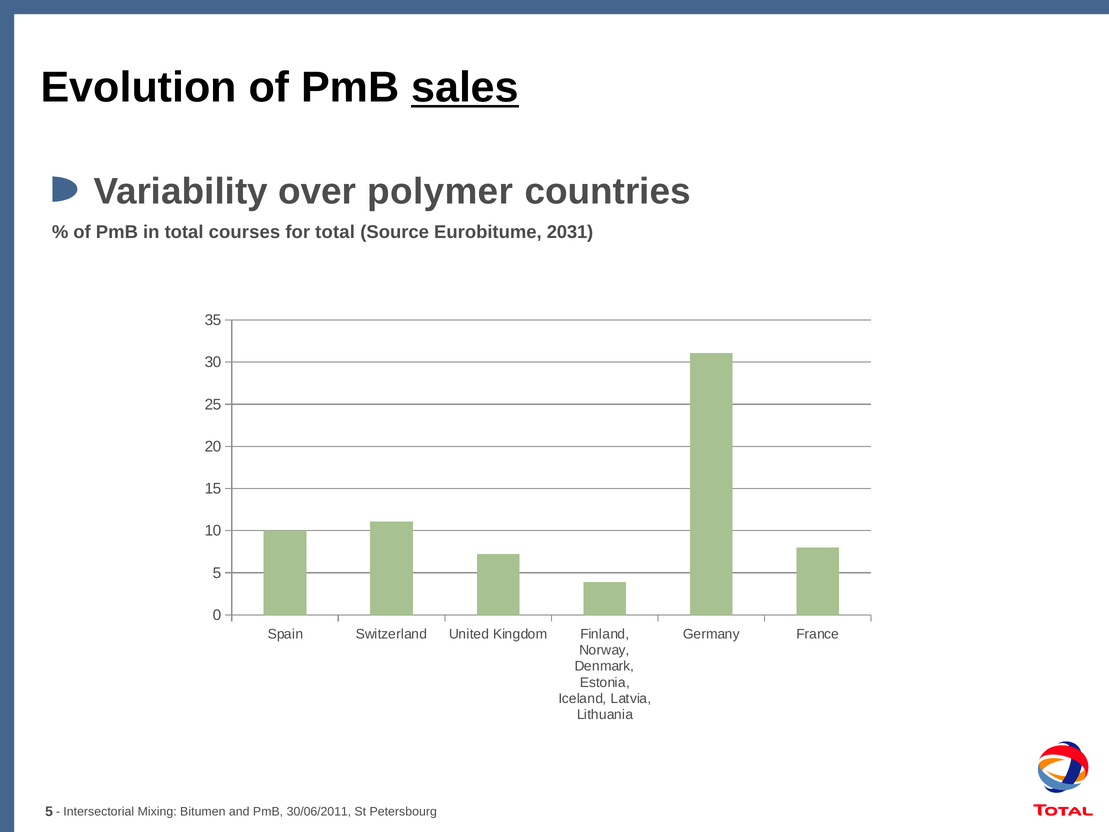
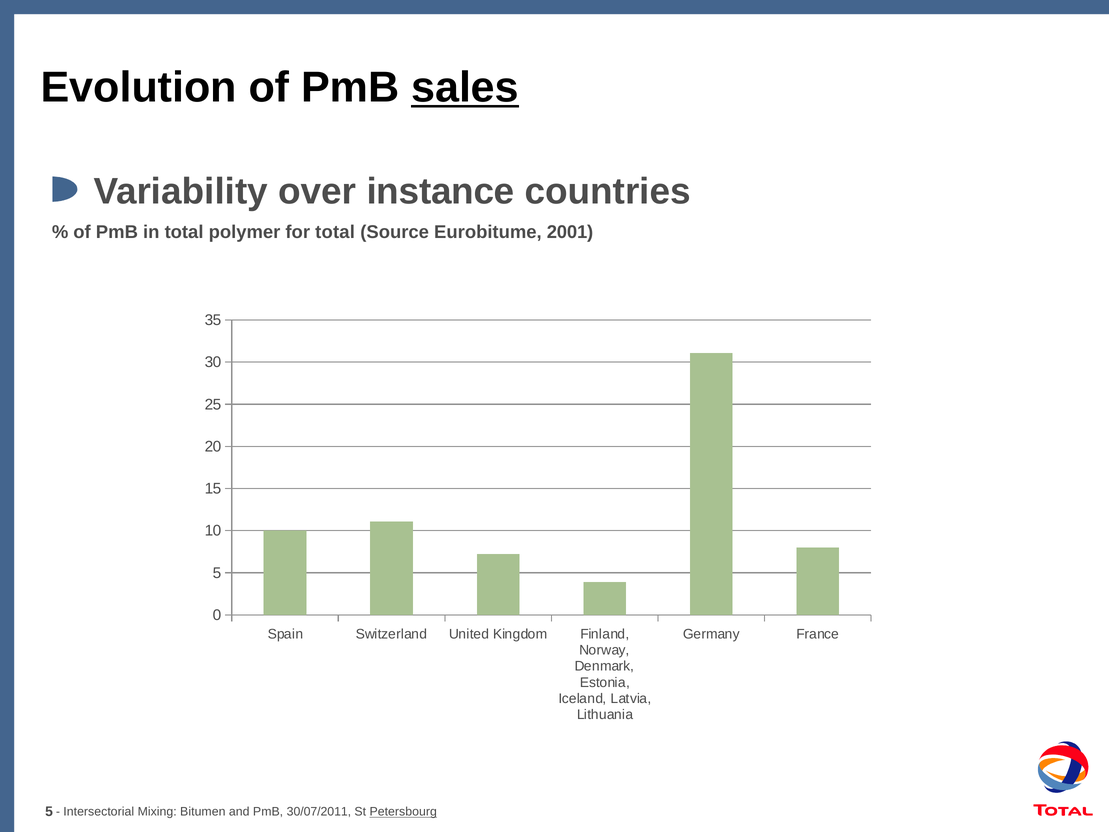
polymer: polymer -> instance
courses: courses -> polymer
2031: 2031 -> 2001
30/06/2011: 30/06/2011 -> 30/07/2011
Petersbourg underline: none -> present
